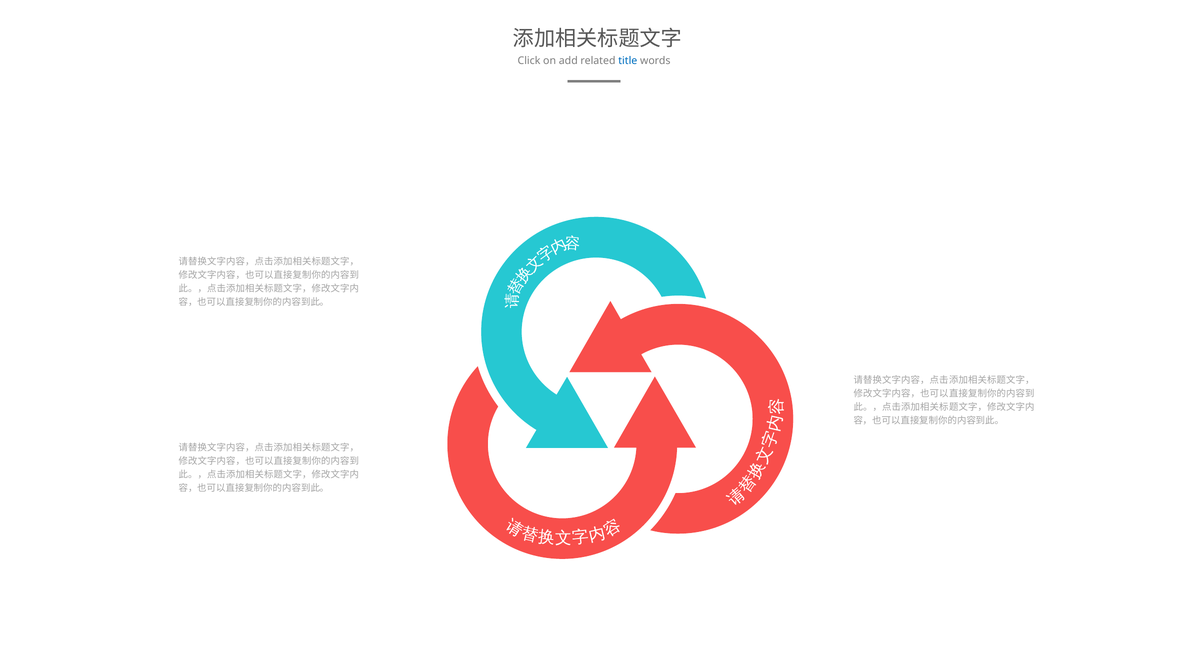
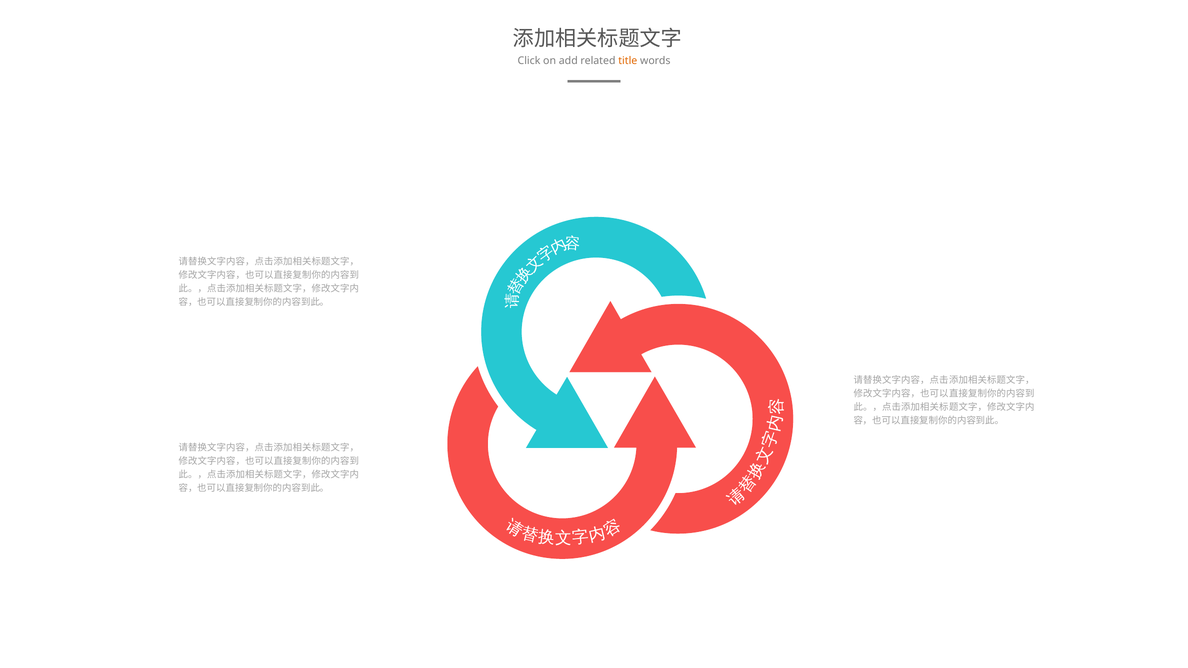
title colour: blue -> orange
